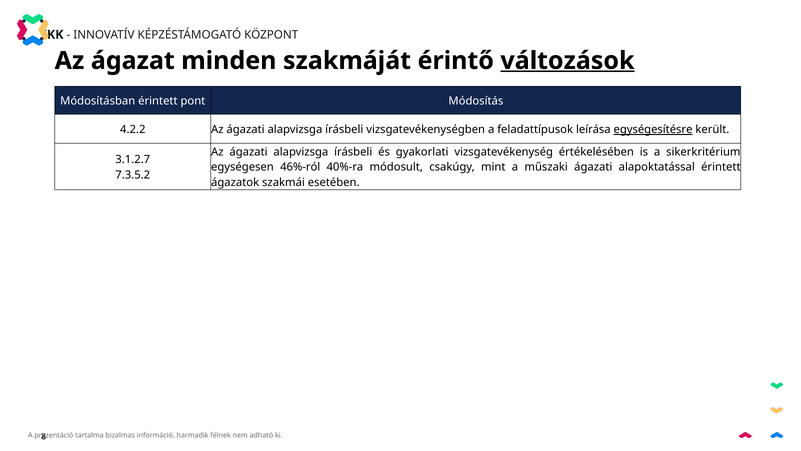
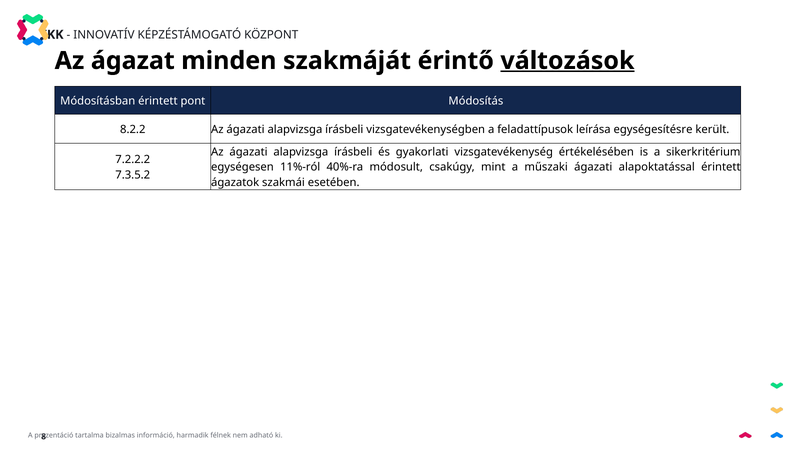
4.2.2: 4.2.2 -> 8.2.2
egységesítésre underline: present -> none
3.1.2.7: 3.1.2.7 -> 7.2.2.2
46%-ról: 46%-ról -> 11%-ról
